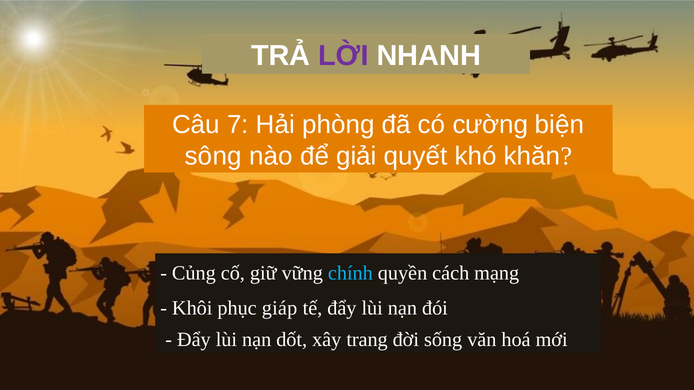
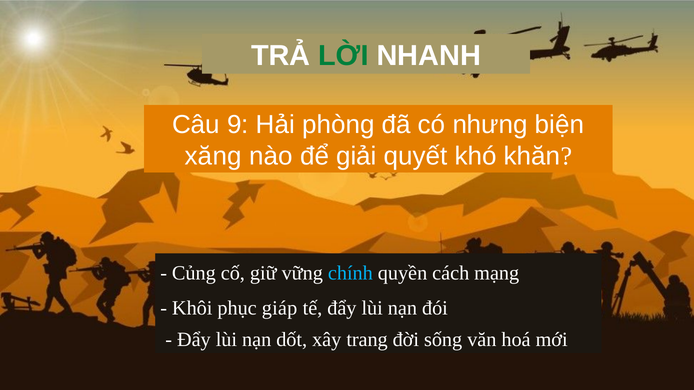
LỜI colour: purple -> green
7: 7 -> 9
cường: cường -> nhưng
sông: sông -> xăng
